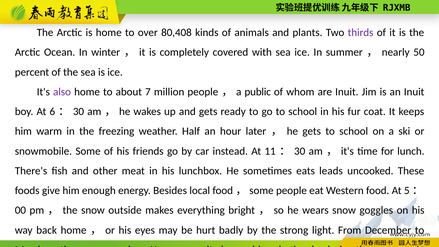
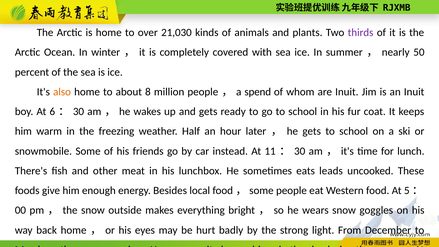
80,408: 80,408 -> 21,030
also colour: purple -> orange
7: 7 -> 8
public: public -> spend
